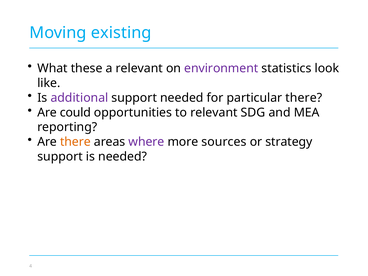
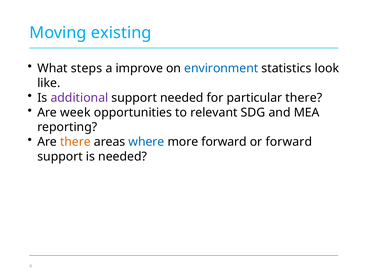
these: these -> steps
a relevant: relevant -> improve
environment colour: purple -> blue
could: could -> week
where colour: purple -> blue
more sources: sources -> forward
or strategy: strategy -> forward
